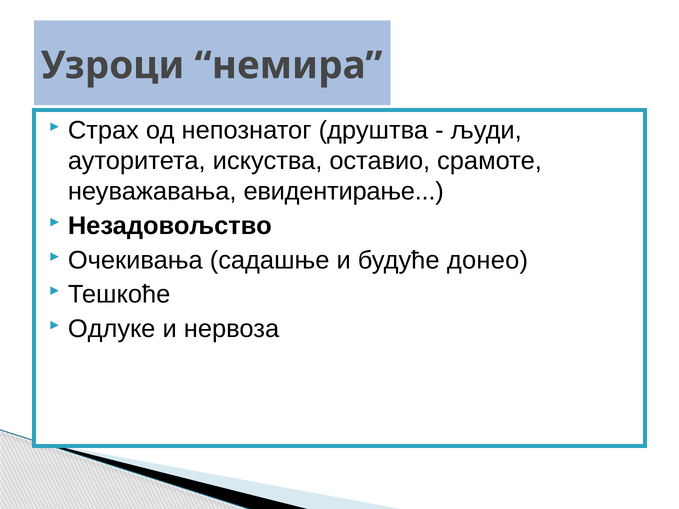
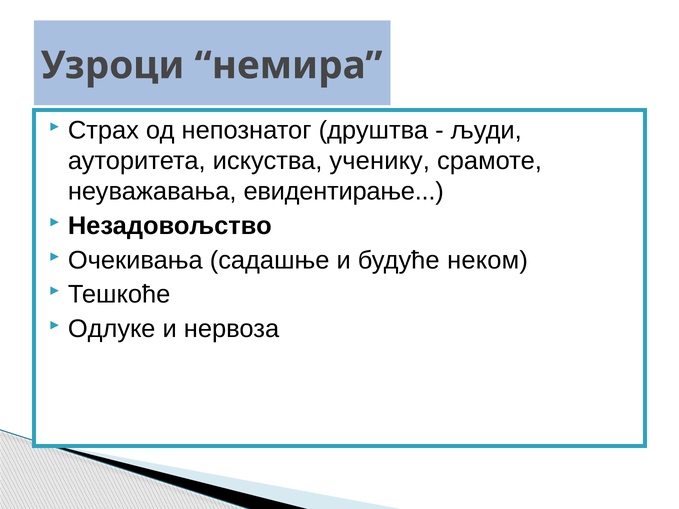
оставио: оставио -> ученику
донео: донео -> неком
